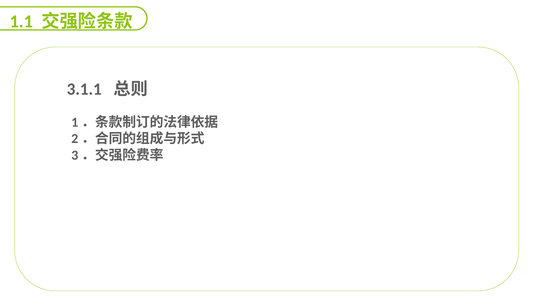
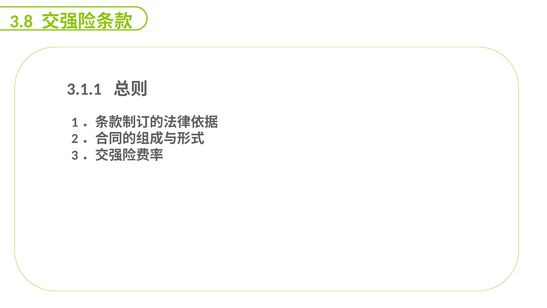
1.1: 1.1 -> 3.8
